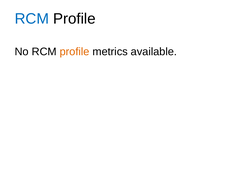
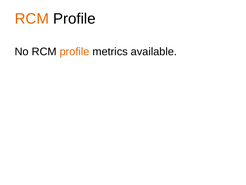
RCM at (32, 19) colour: blue -> orange
